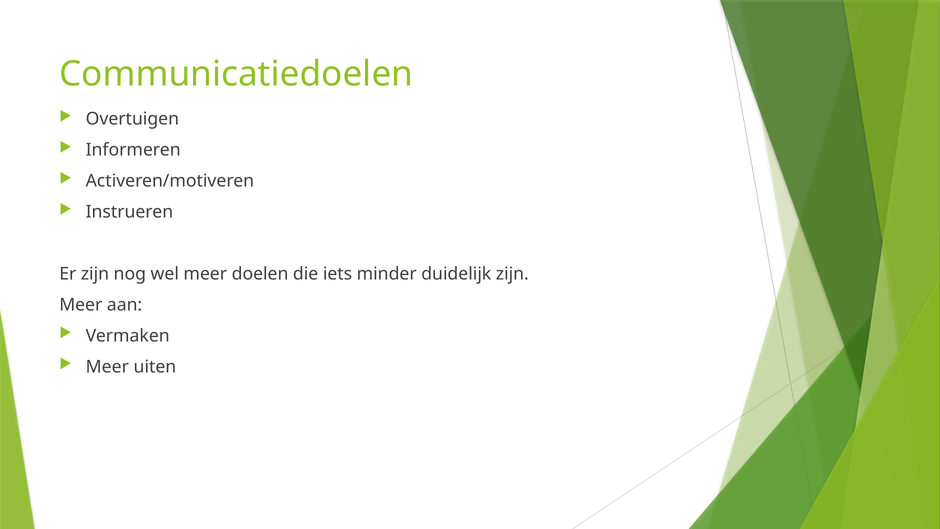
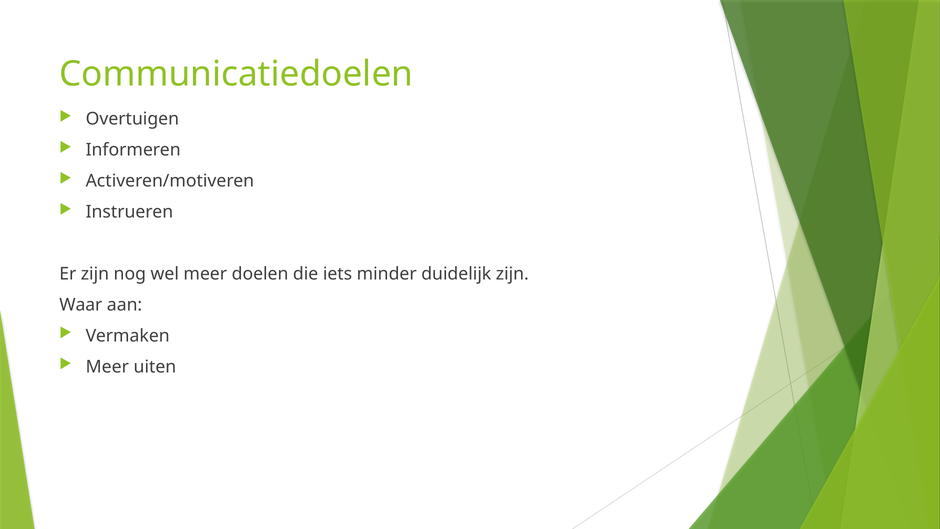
Meer at (81, 305): Meer -> Waar
